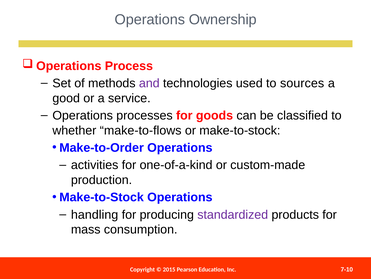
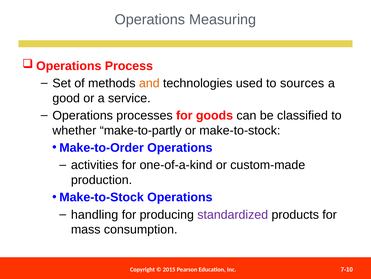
Ownership: Ownership -> Measuring
and colour: purple -> orange
make-to-flows: make-to-flows -> make-to-partly
